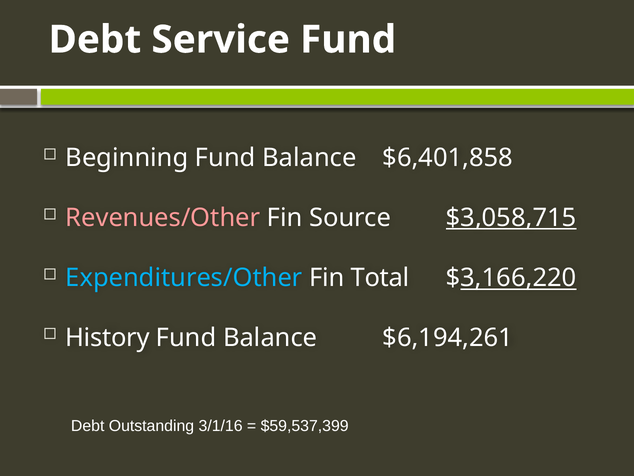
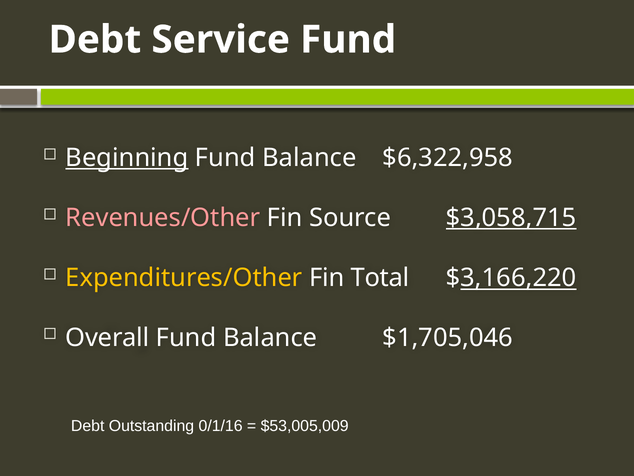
Beginning underline: none -> present
$6,401,858: $6,401,858 -> $6,322,958
Expenditures/Other colour: light blue -> yellow
History: History -> Overall
$6,194,261: $6,194,261 -> $1,705,046
3/1/16: 3/1/16 -> 0/1/16
$59,537,399: $59,537,399 -> $53,005,009
